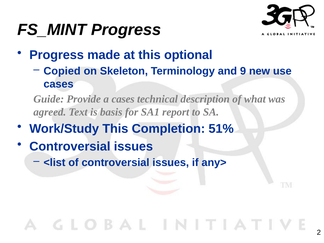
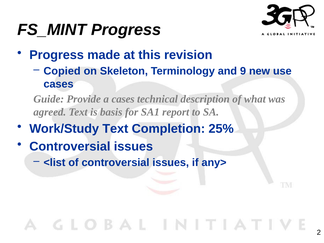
optional: optional -> revision
Work/Study This: This -> Text
51%: 51% -> 25%
